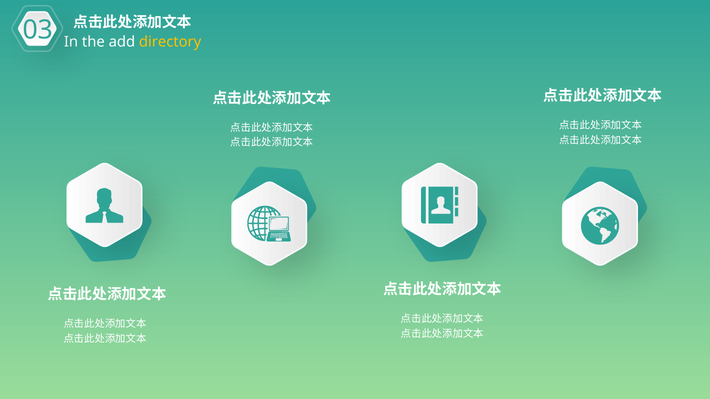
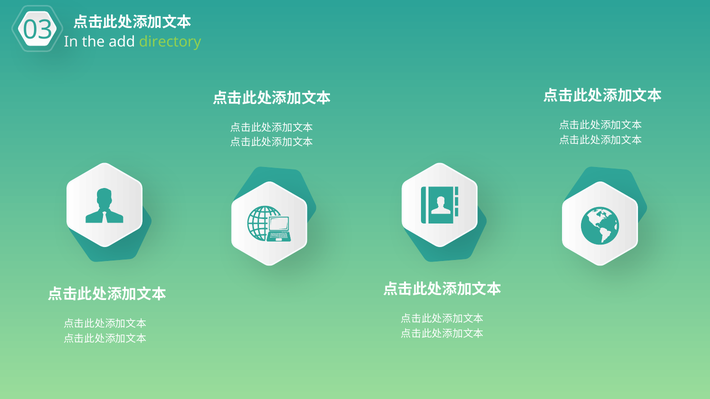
directory colour: yellow -> light green
